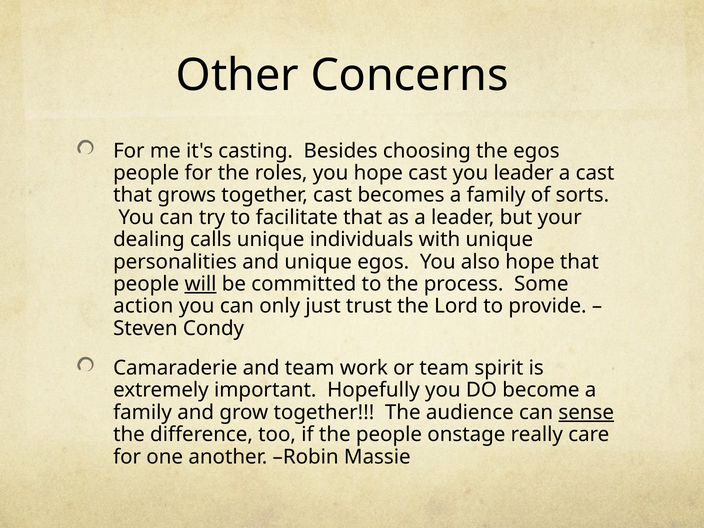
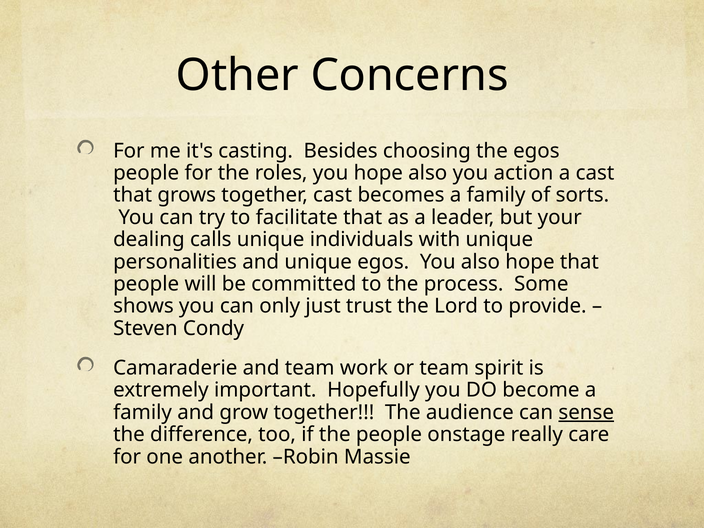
hope cast: cast -> also
you leader: leader -> action
will underline: present -> none
action: action -> shows
